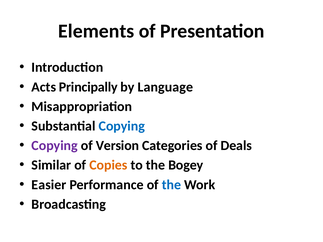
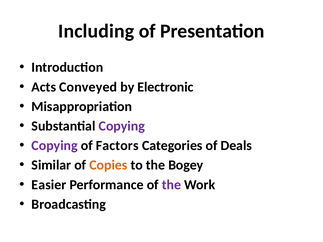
Elements: Elements -> Including
Principally: Principally -> Conveyed
Language: Language -> Electronic
Copying at (122, 126) colour: blue -> purple
Version: Version -> Factors
the at (171, 185) colour: blue -> purple
